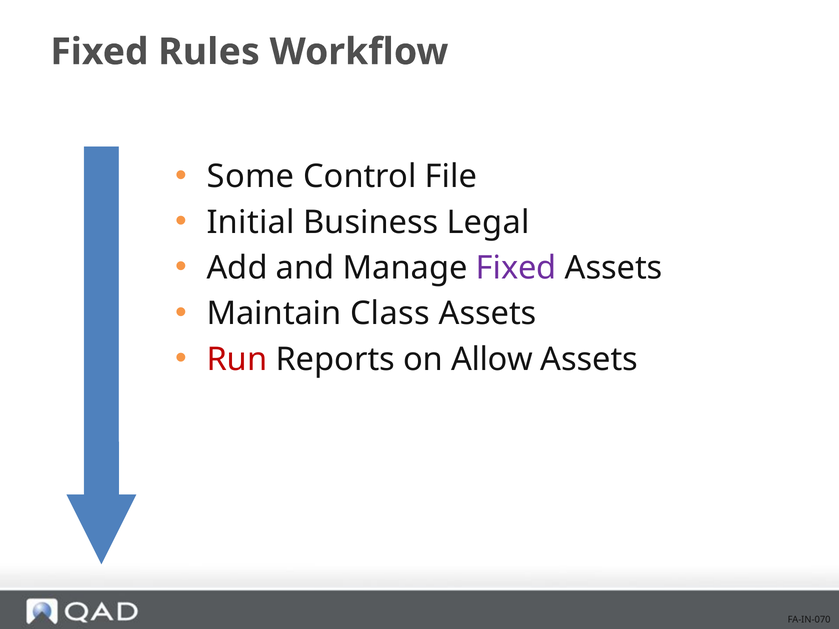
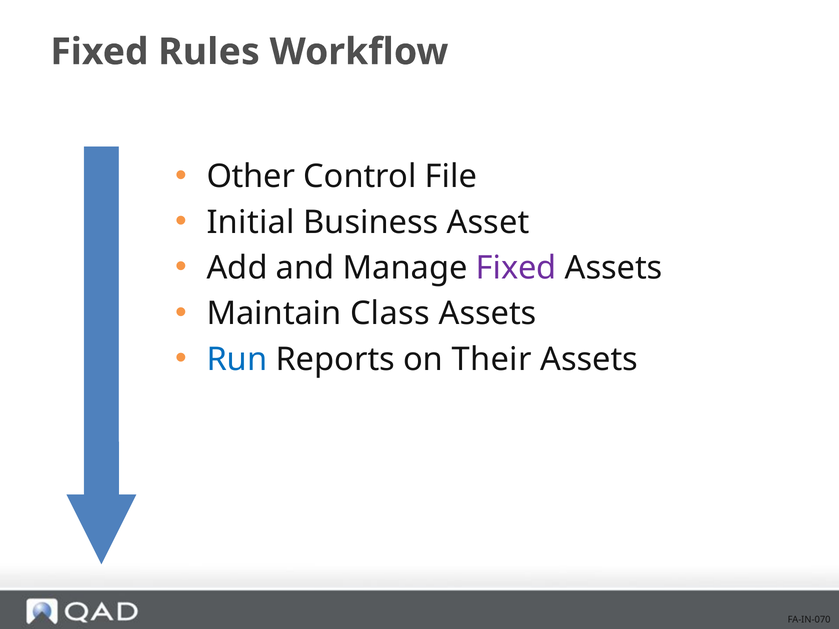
Some: Some -> Other
Legal: Legal -> Asset
Run colour: red -> blue
Allow: Allow -> Their
